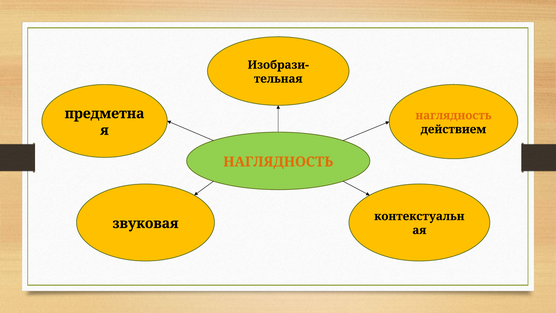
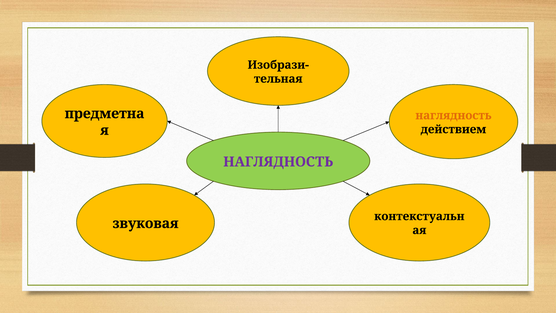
НАГЛЯДНОСТЬ at (278, 162) colour: orange -> purple
